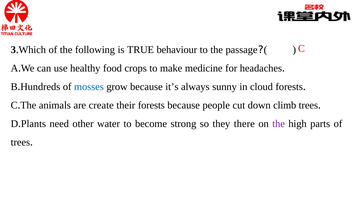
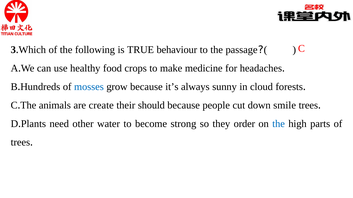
their forests: forests -> should
climb: climb -> smile
there: there -> order
the at (279, 124) colour: purple -> blue
